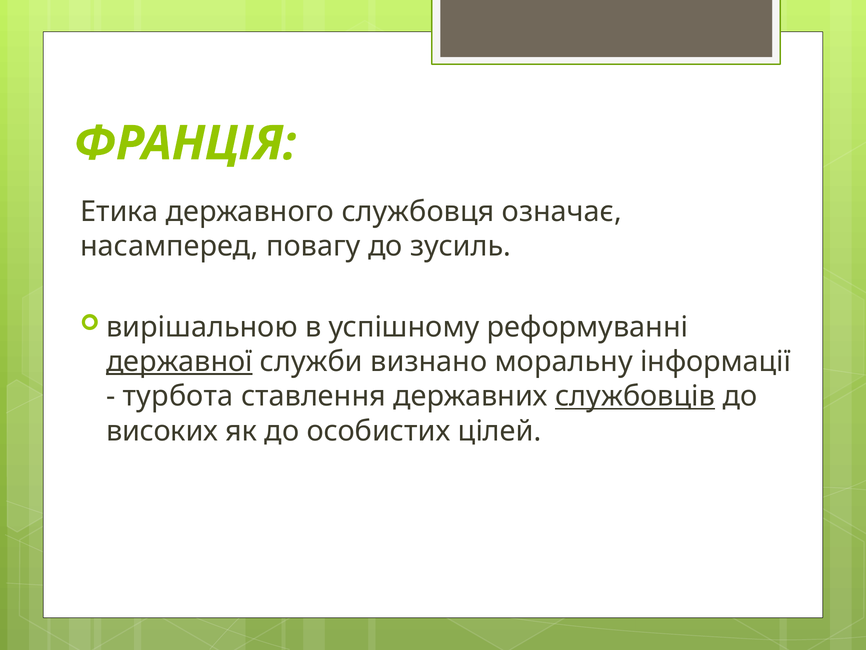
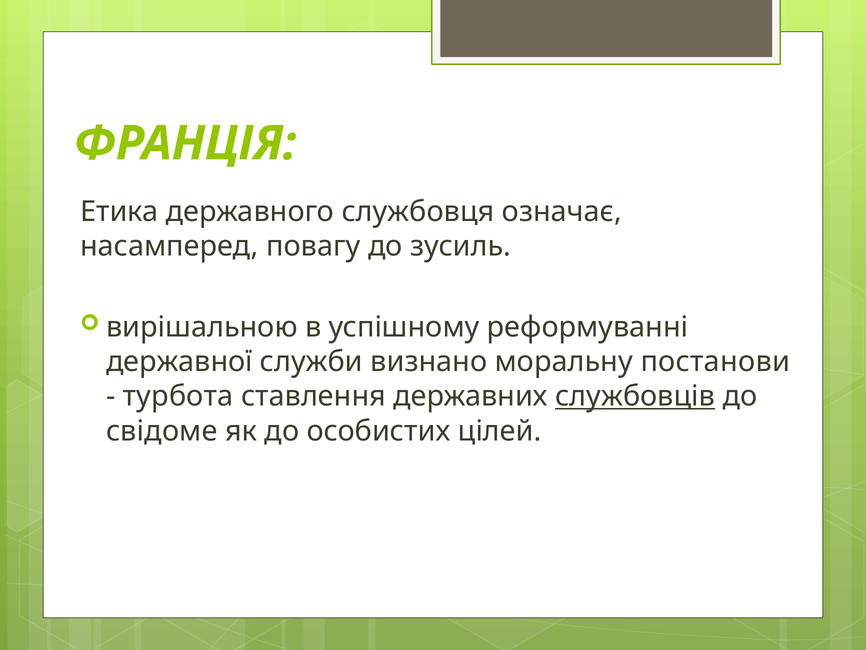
державної underline: present -> none
інформації: інформації -> постанови
високих: високих -> свідоме
